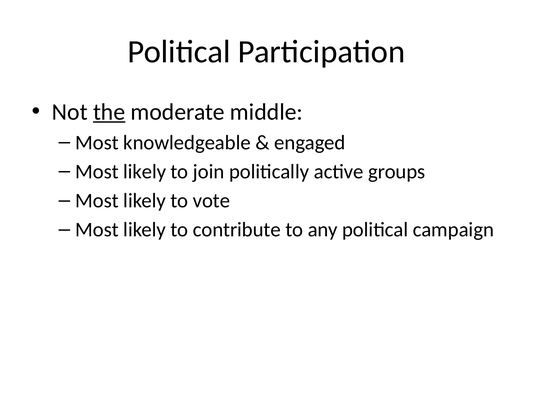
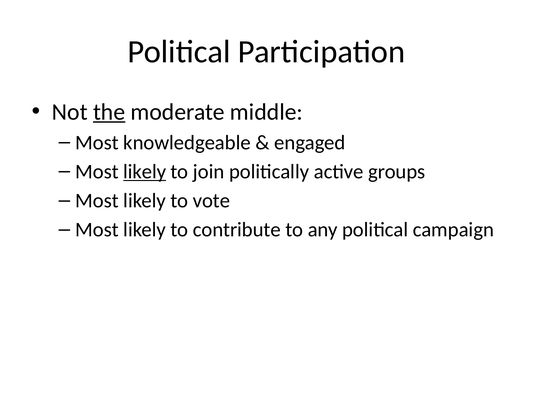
likely at (145, 171) underline: none -> present
